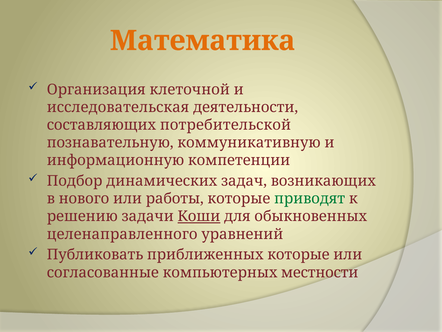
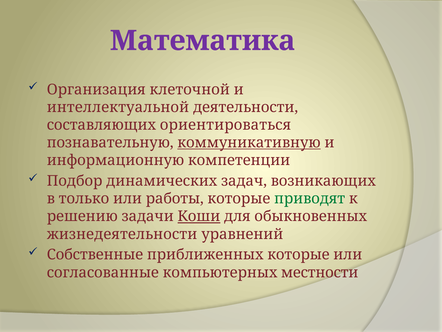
Математика colour: orange -> purple
исследовательская: исследовательская -> интеллектуальной
потребительской: потребительской -> ориентироваться
коммуникативную underline: none -> present
нового: нового -> только
целенаправленного: целенаправленного -> жизнедеятельности
Публиковать: Публиковать -> Собственные
